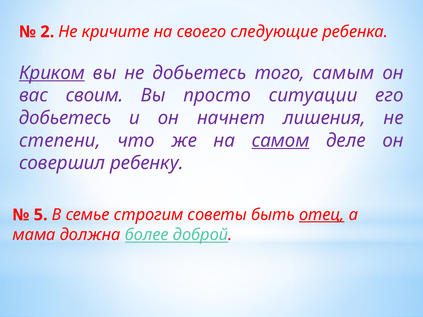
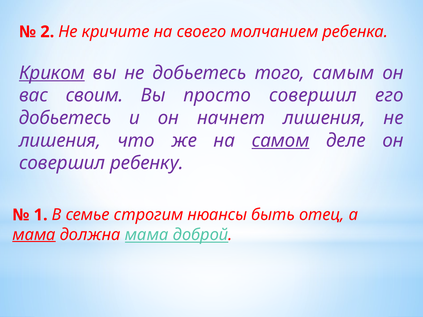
следующие: следующие -> молчанием
просто ситуации: ситуации -> совершил
степени at (60, 141): степени -> лишения
5: 5 -> 1
советы: советы -> нюансы
отец underline: present -> none
мама at (34, 235) underline: none -> present
должна более: более -> мама
